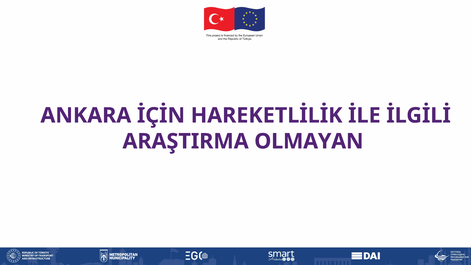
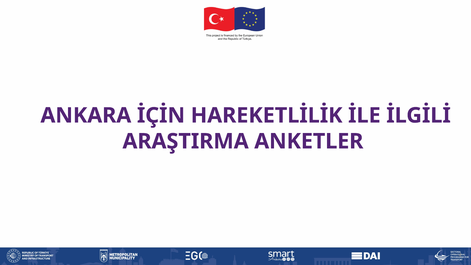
OLMAYAN: OLMAYAN -> ANKETLER
